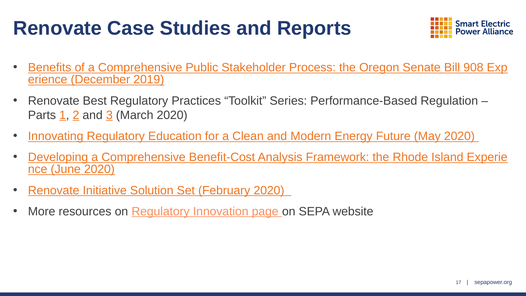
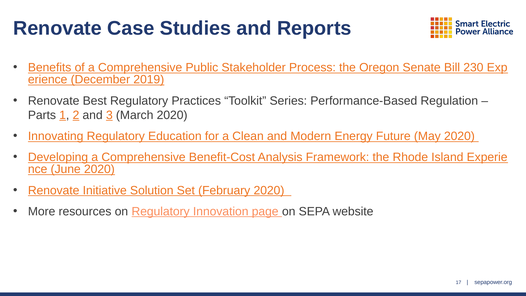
908: 908 -> 230
